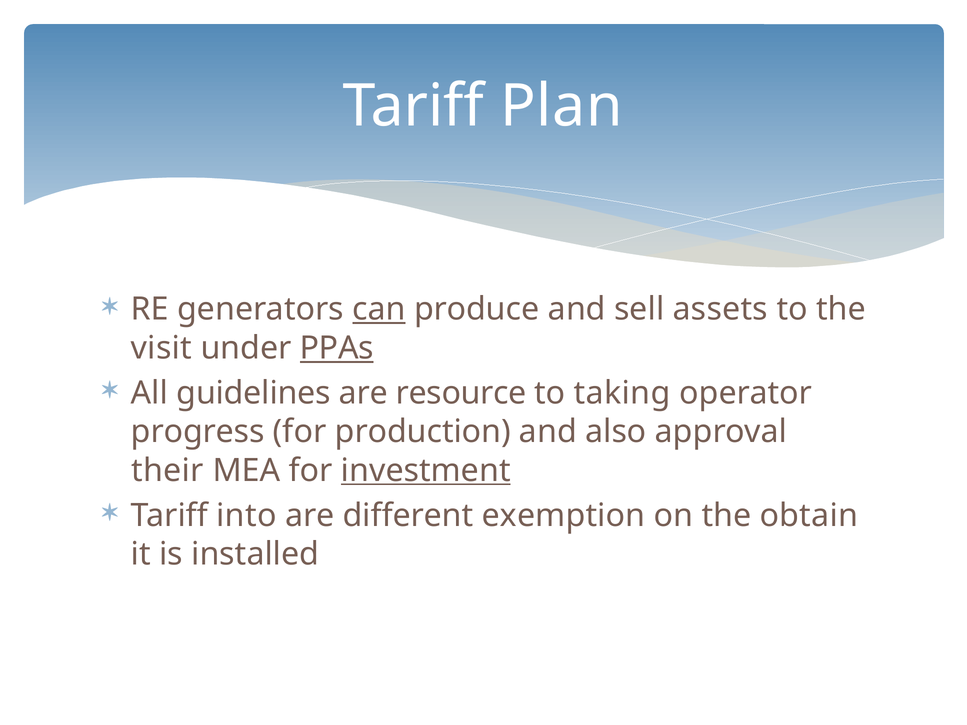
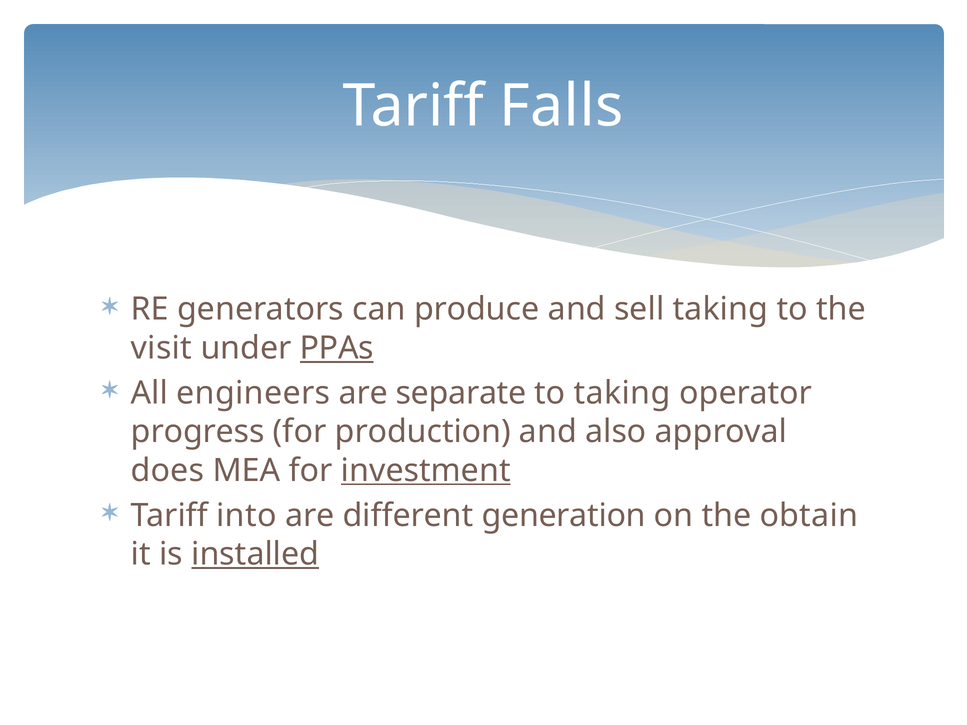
Plan: Plan -> Falls
can underline: present -> none
sell assets: assets -> taking
guidelines: guidelines -> engineers
resource: resource -> separate
their: their -> does
exemption: exemption -> generation
installed underline: none -> present
